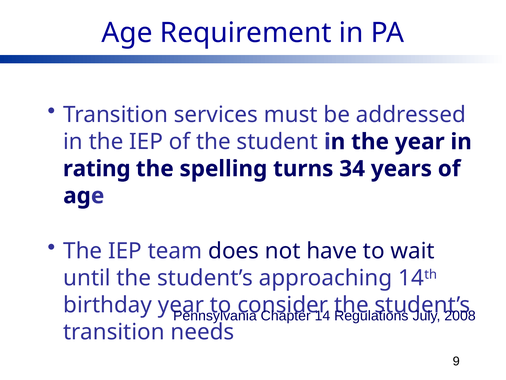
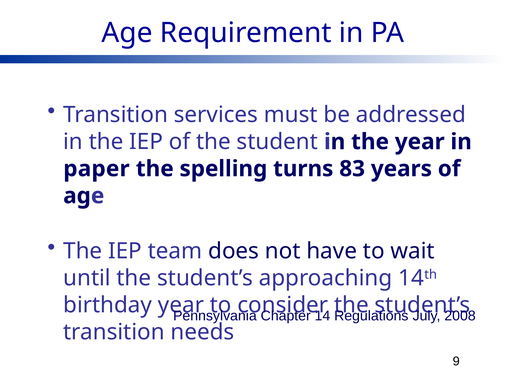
rating: rating -> paper
34: 34 -> 83
